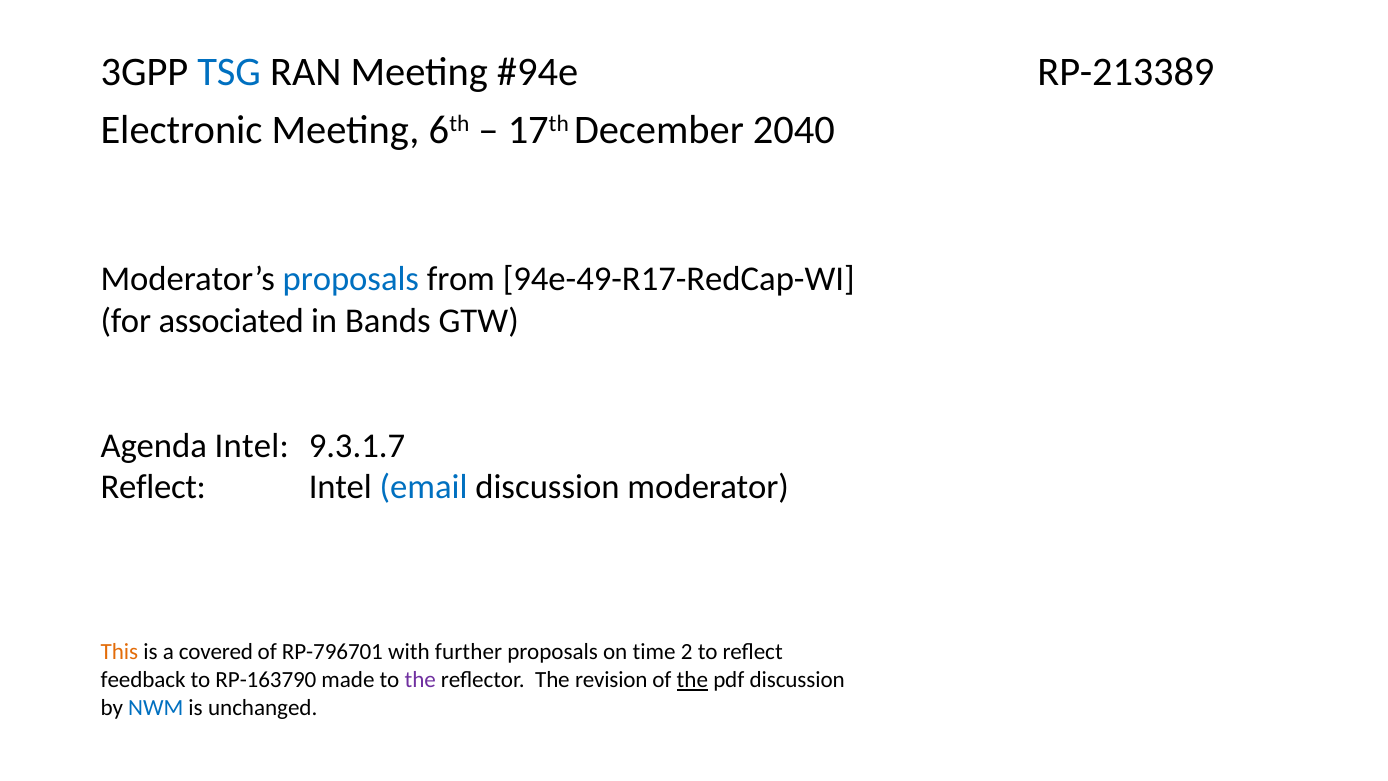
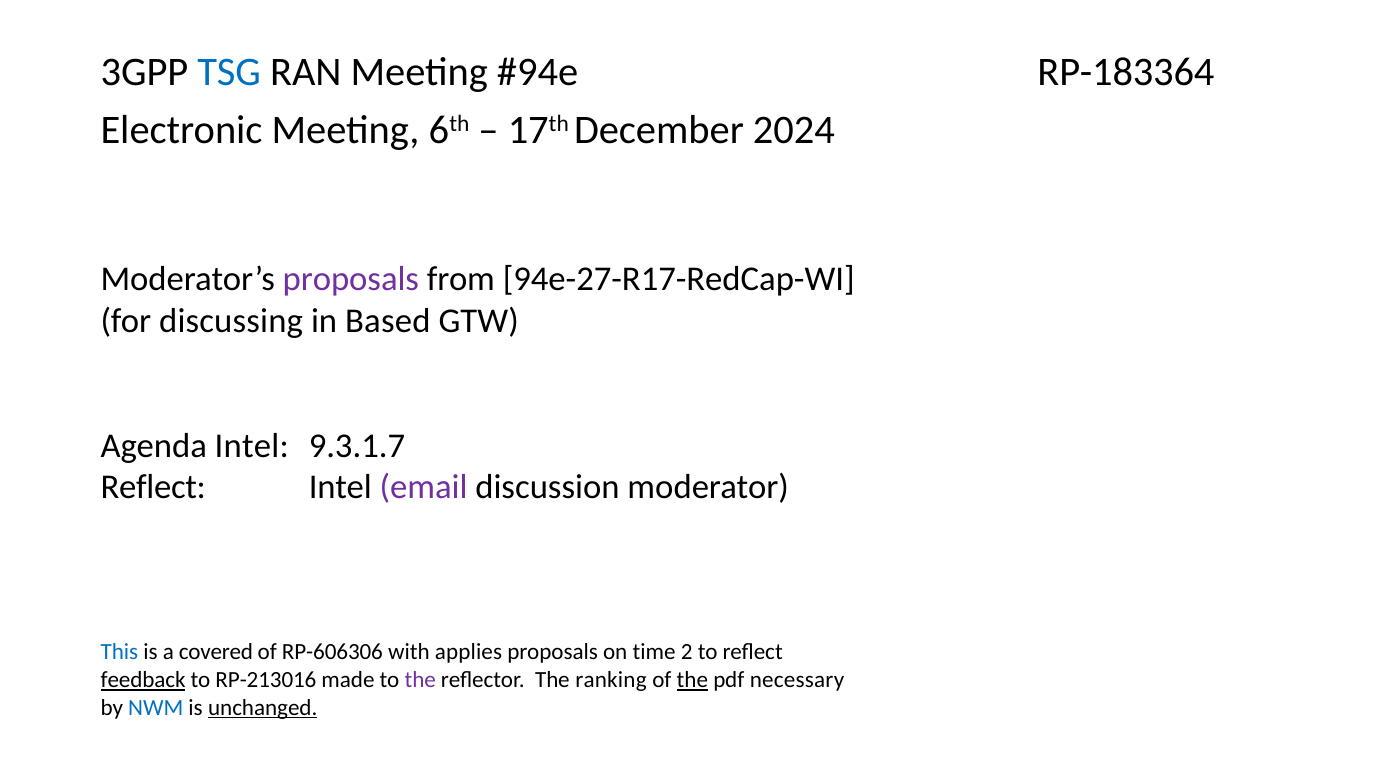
RP-213389: RP-213389 -> RP-183364
2040: 2040 -> 2024
proposals at (351, 279) colour: blue -> purple
94e-49-R17-RedCap-WI: 94e-49-R17-RedCap-WI -> 94e-27-R17-RedCap-WI
associated: associated -> discussing
Bands: Bands -> Based
email colour: blue -> purple
This colour: orange -> blue
RP-796701: RP-796701 -> RP-606306
further: further -> applies
feedback underline: none -> present
RP-163790: RP-163790 -> RP-213016
revision: revision -> ranking
pdf discussion: discussion -> necessary
unchanged underline: none -> present
